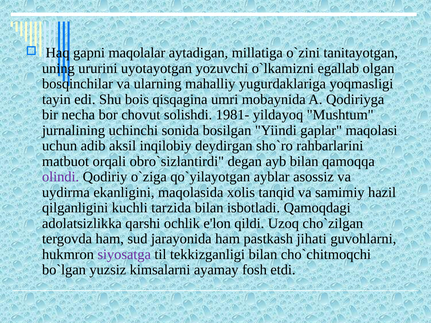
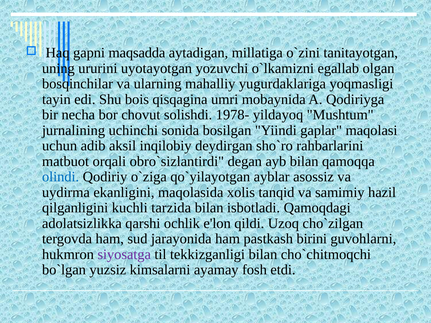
maqolalar: maqolalar -> maqsadda
1981-: 1981- -> 1978-
olindi colour: purple -> blue
jihati: jihati -> birini
